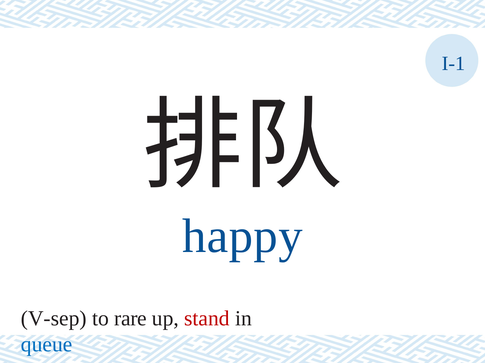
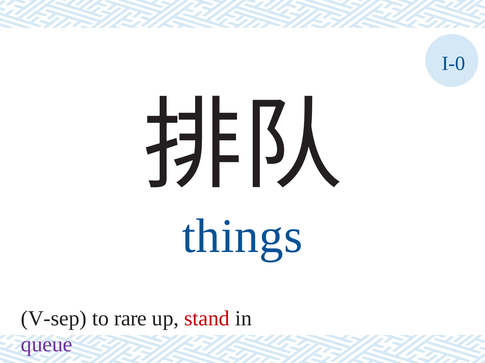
I-1: I-1 -> I-0
happy: happy -> things
queue colour: blue -> purple
